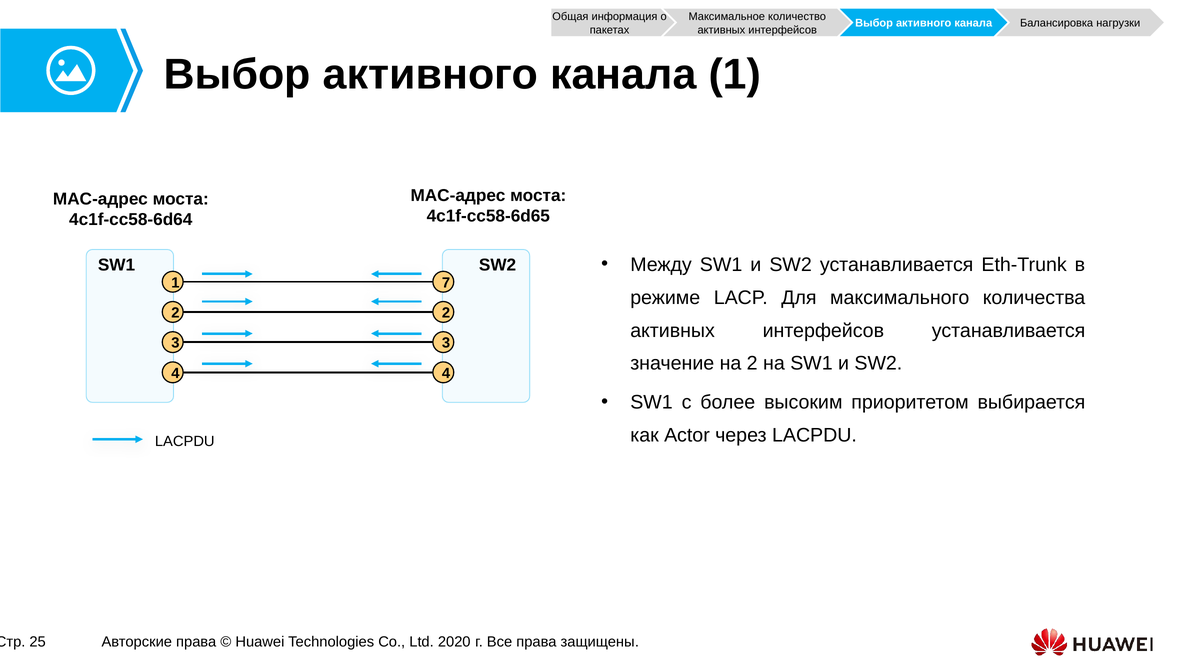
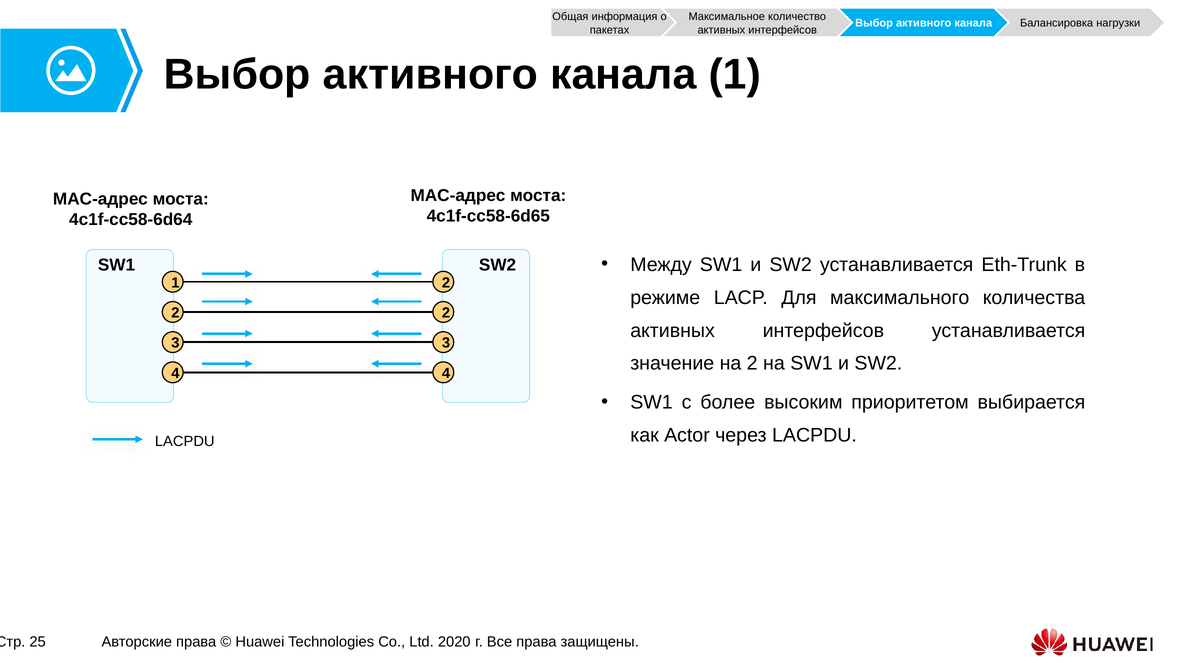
1 7: 7 -> 2
